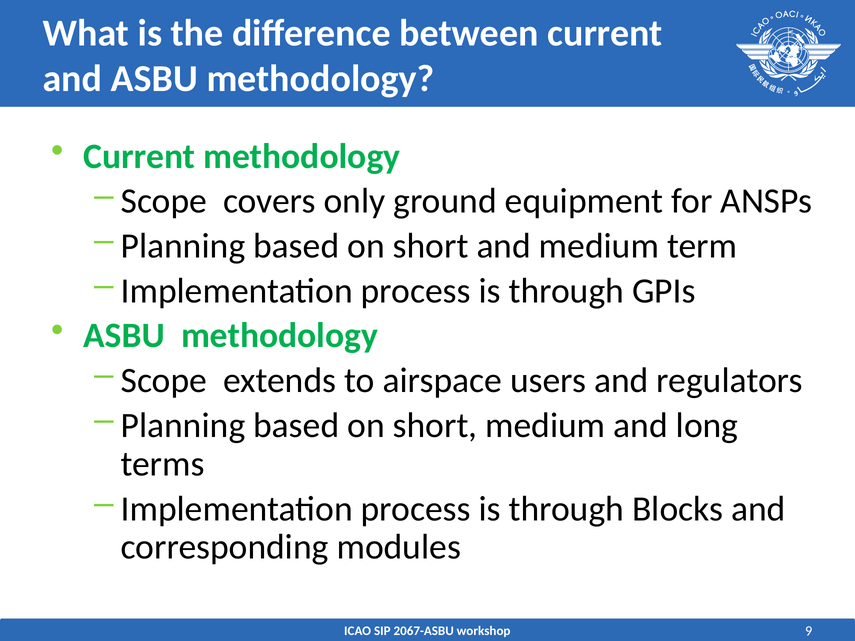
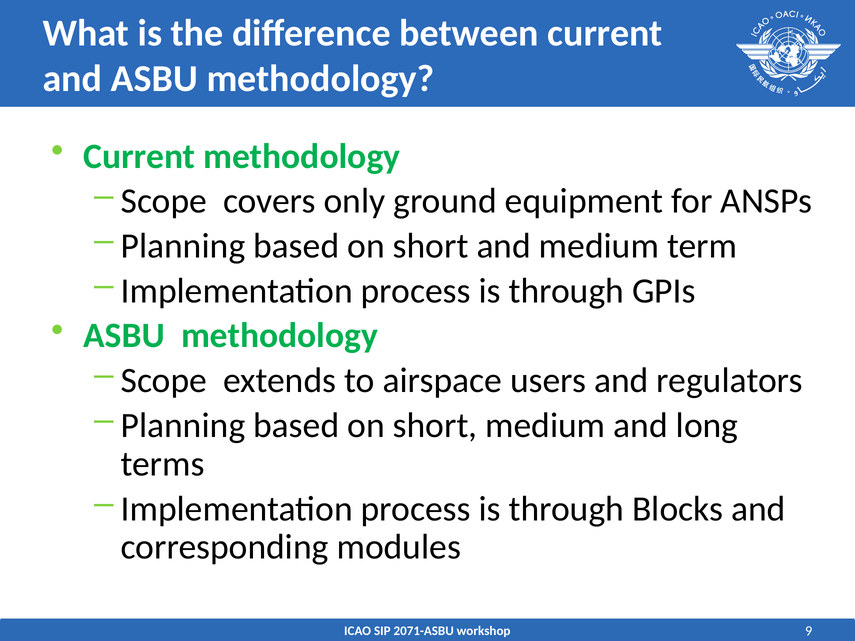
2067-ASBU: 2067-ASBU -> 2071-ASBU
